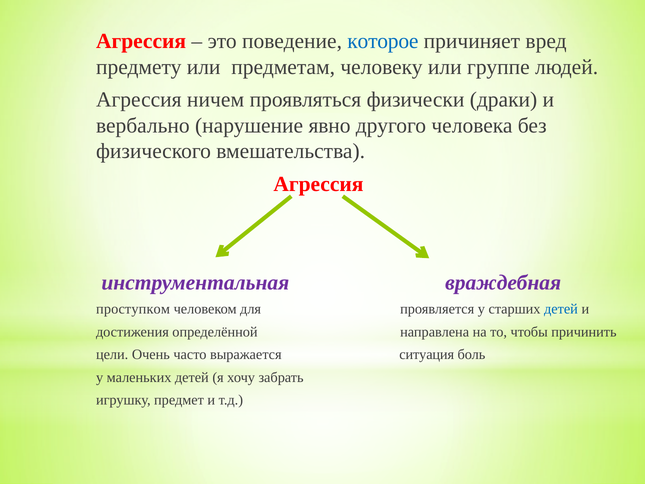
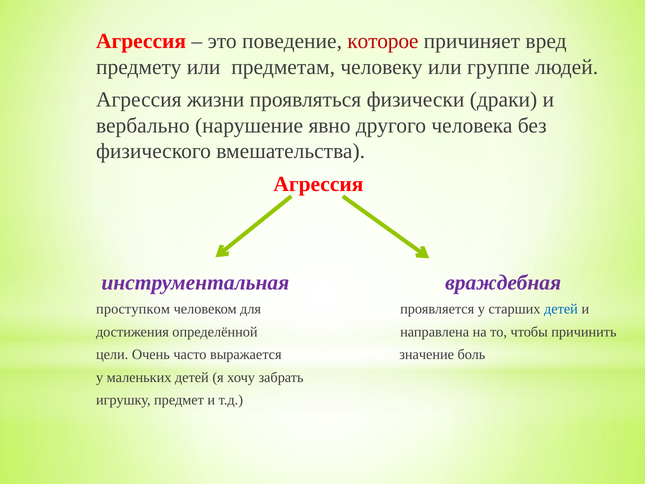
которое colour: blue -> red
ничем: ничем -> жизни
ситуация: ситуация -> значение
